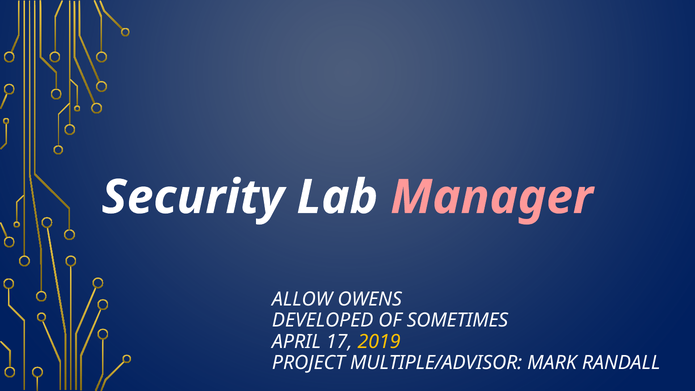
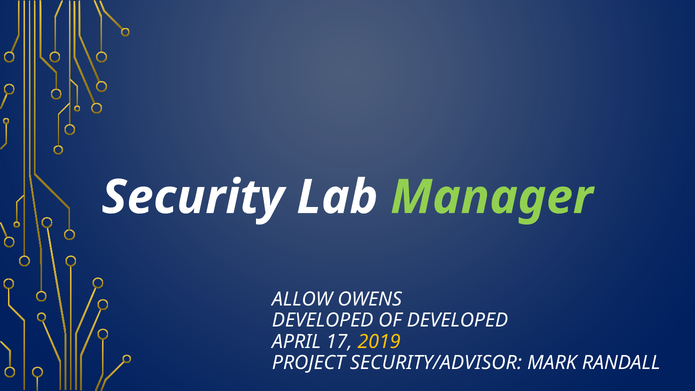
Manager colour: pink -> light green
OF SOMETIMES: SOMETIMES -> DEVELOPED
MULTIPLE/ADVISOR: MULTIPLE/ADVISOR -> SECURITY/ADVISOR
